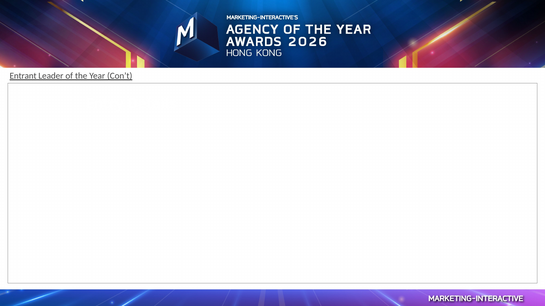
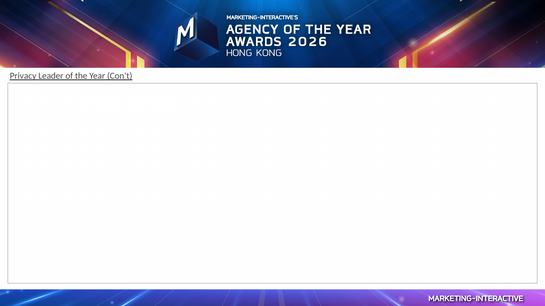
Entrant: Entrant -> Privacy
